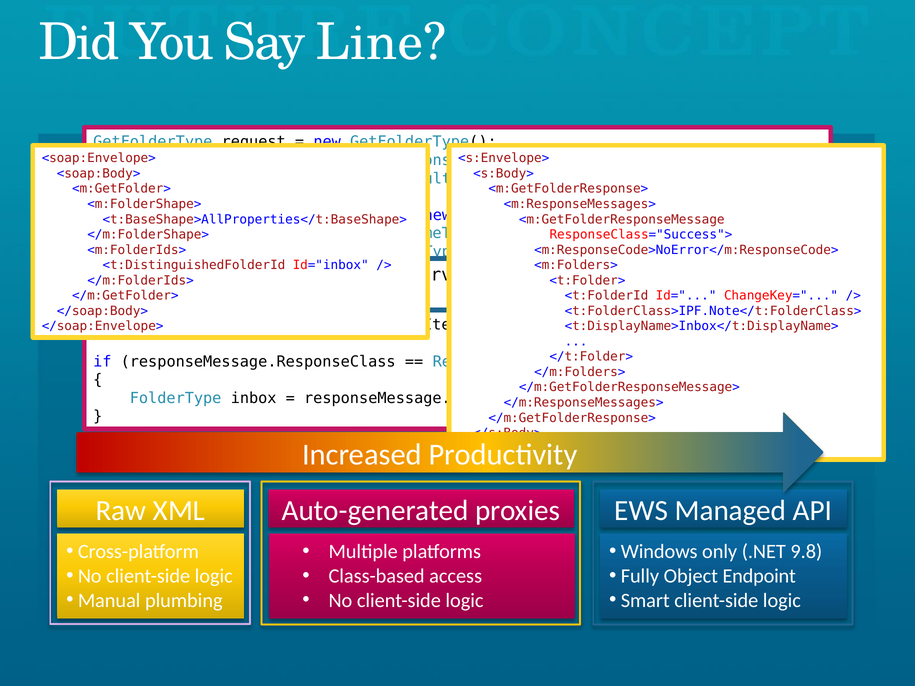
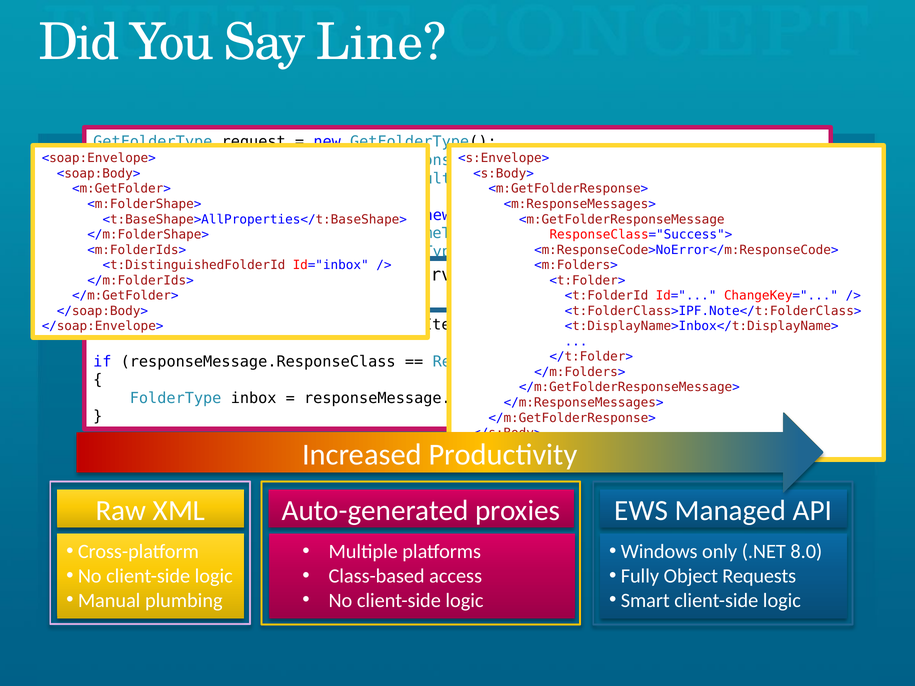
9.8: 9.8 -> 8.0
Endpoint: Endpoint -> Requests
